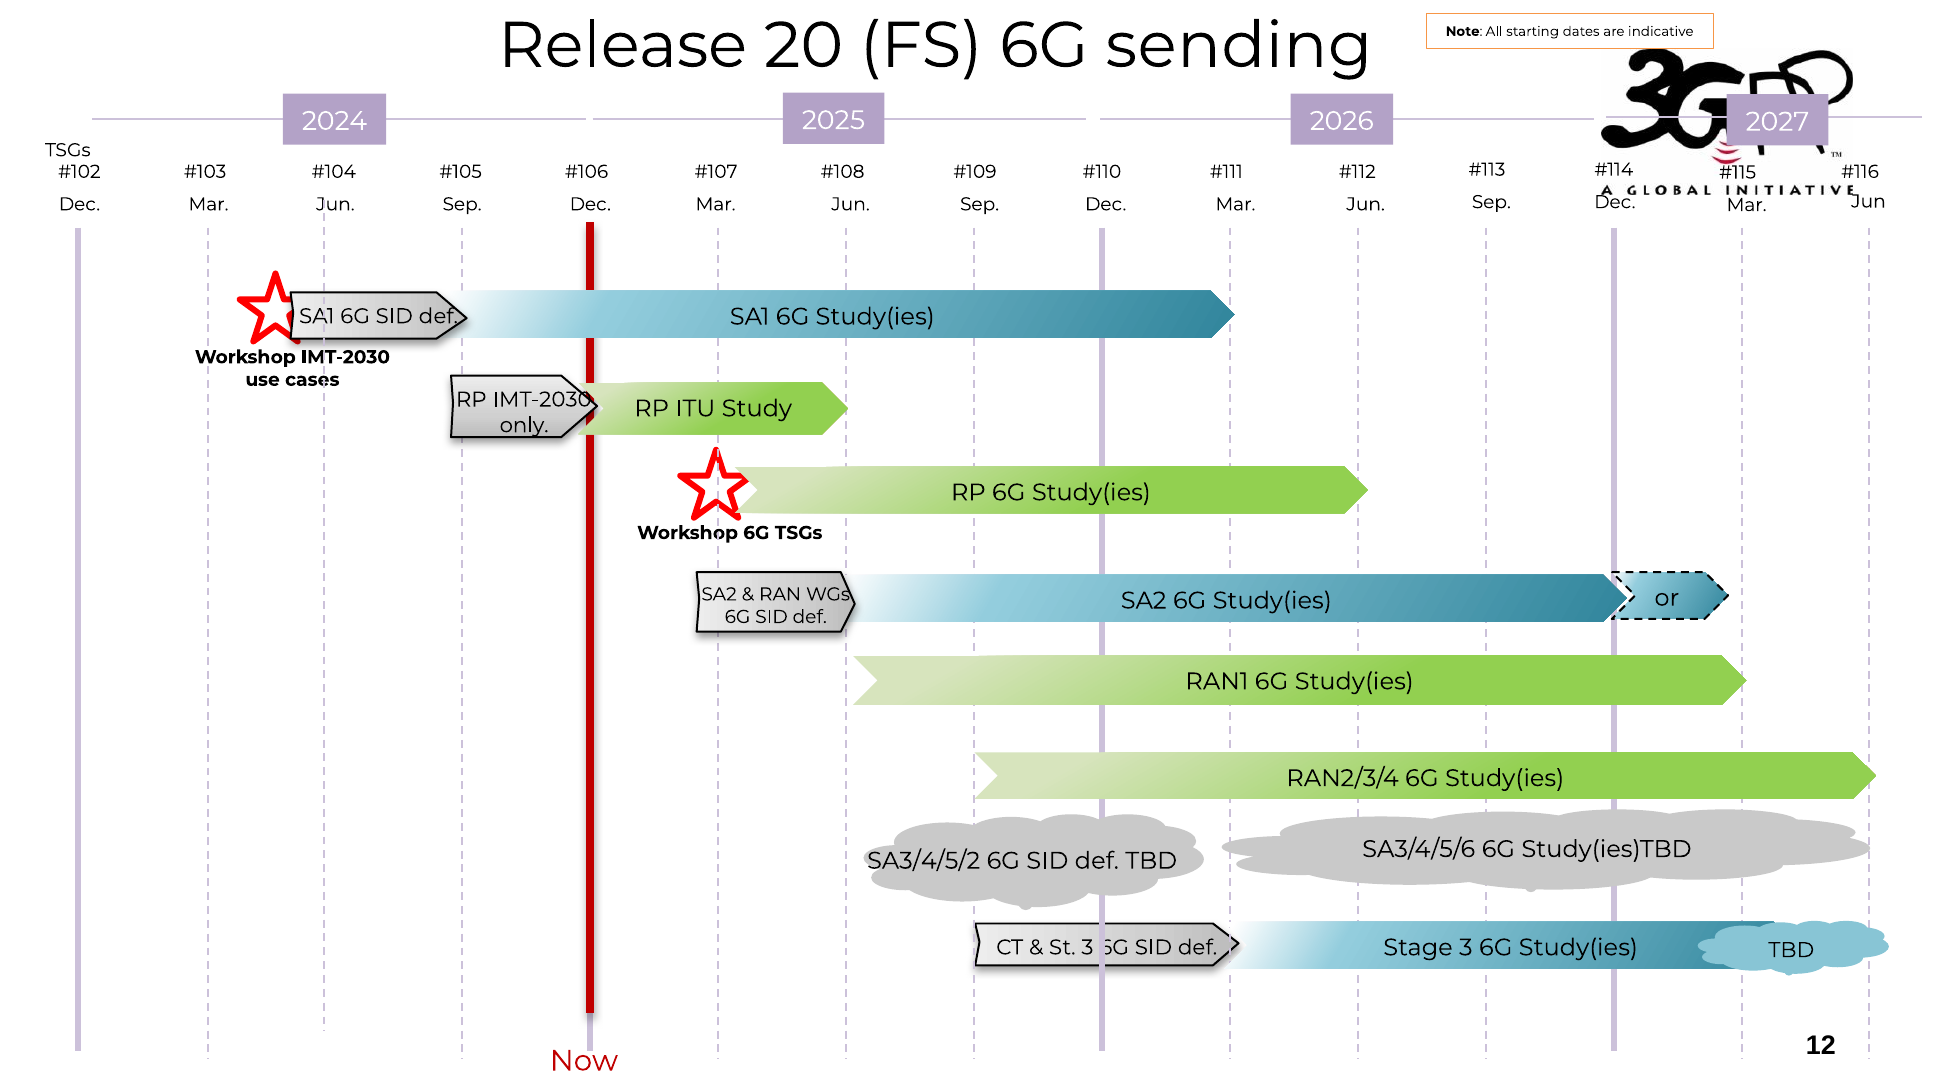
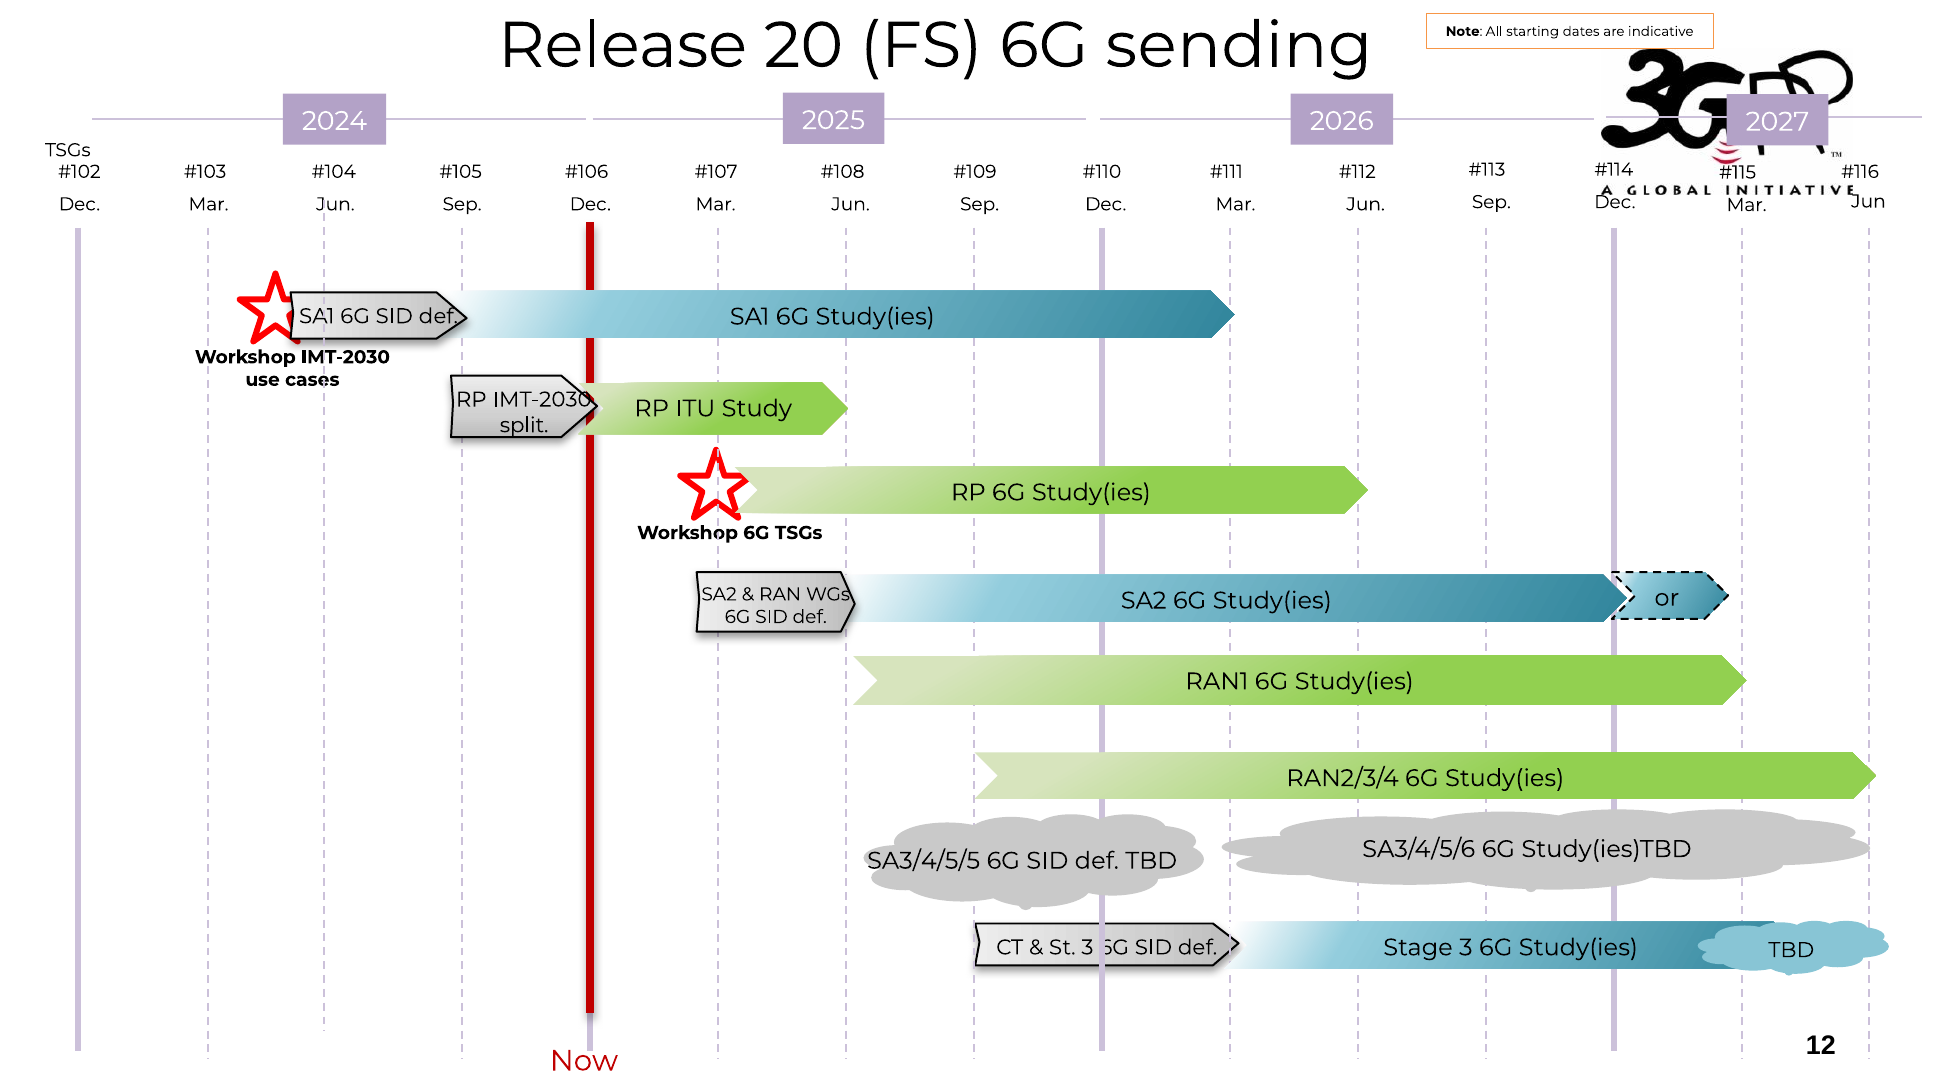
only: only -> split
SA3/4/5/2: SA3/4/5/2 -> SA3/4/5/5
